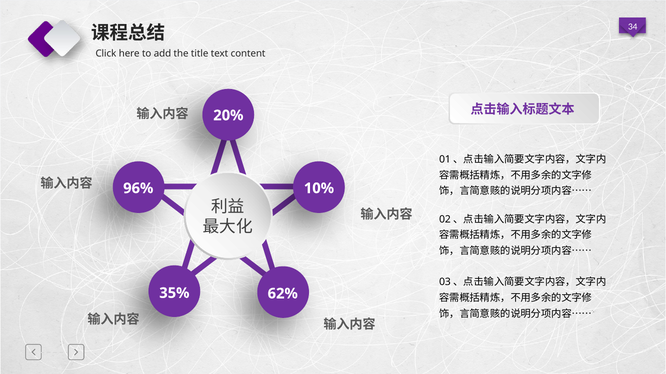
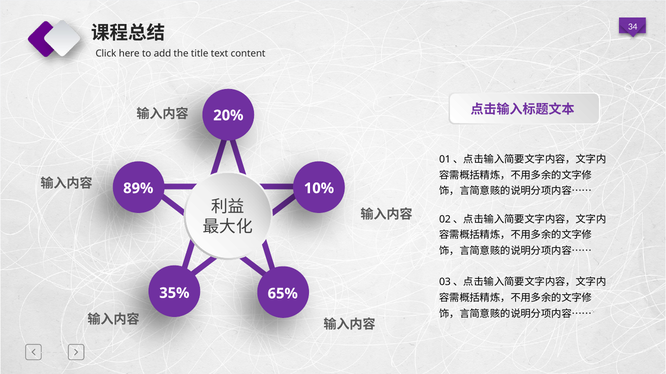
96%: 96% -> 89%
62%: 62% -> 65%
